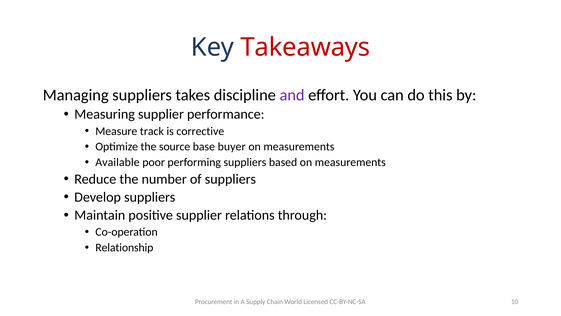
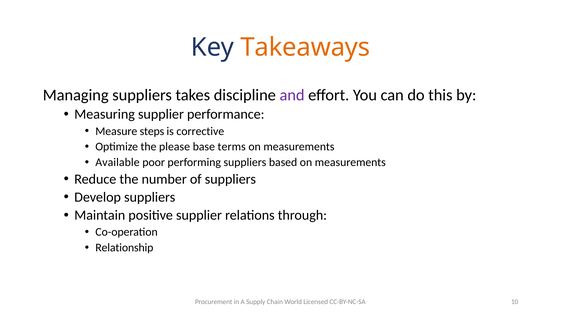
Takeaways colour: red -> orange
track: track -> steps
source: source -> please
buyer: buyer -> terms
